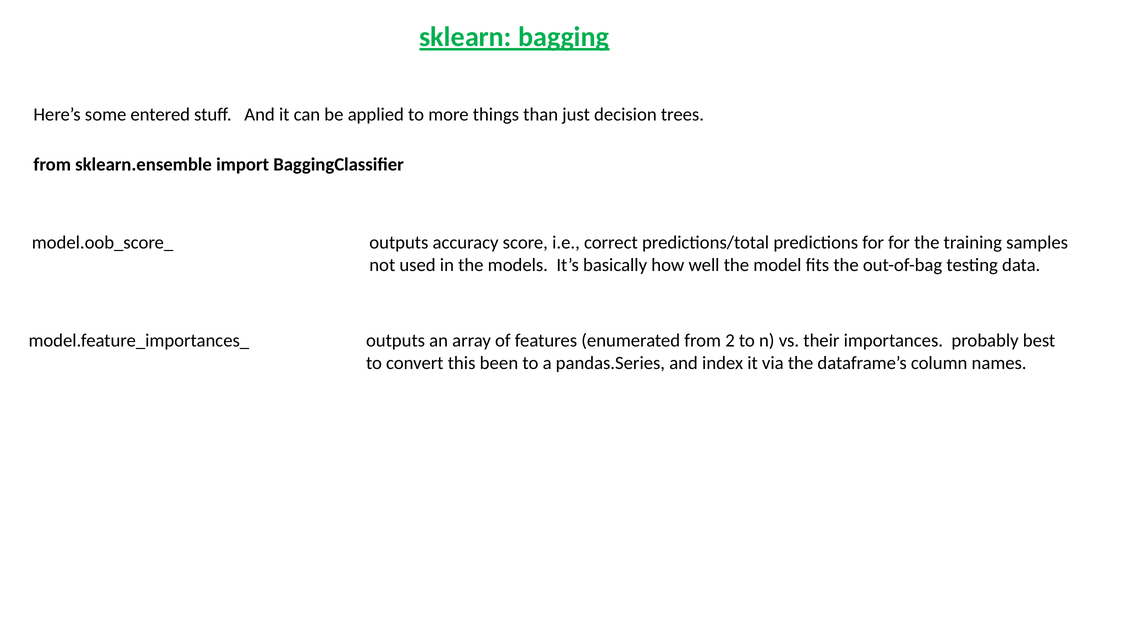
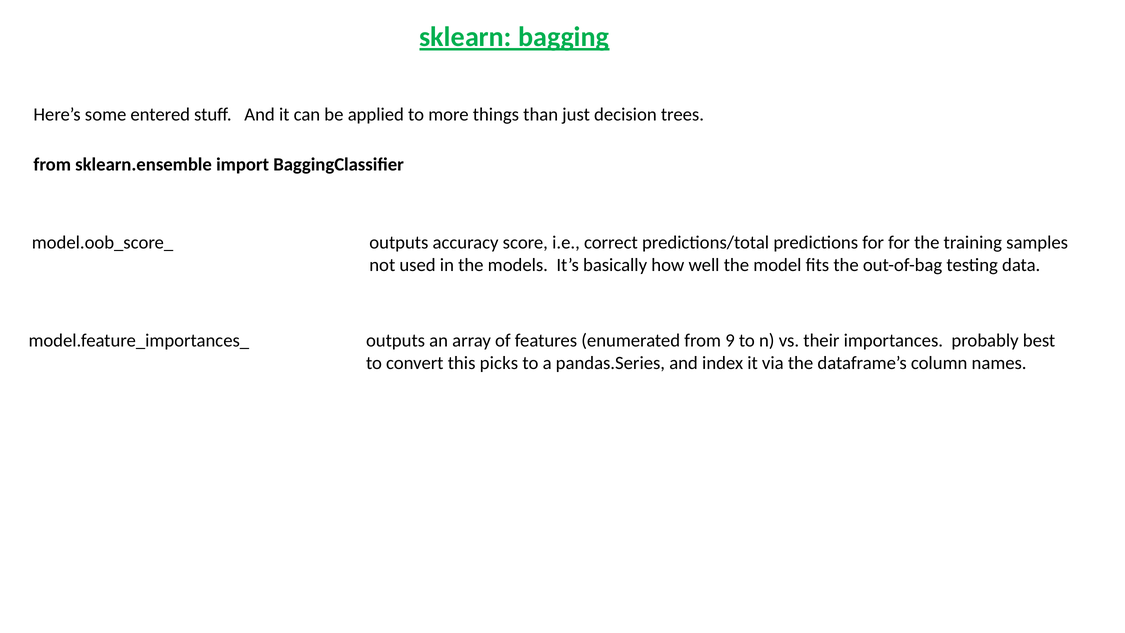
2: 2 -> 9
been: been -> picks
